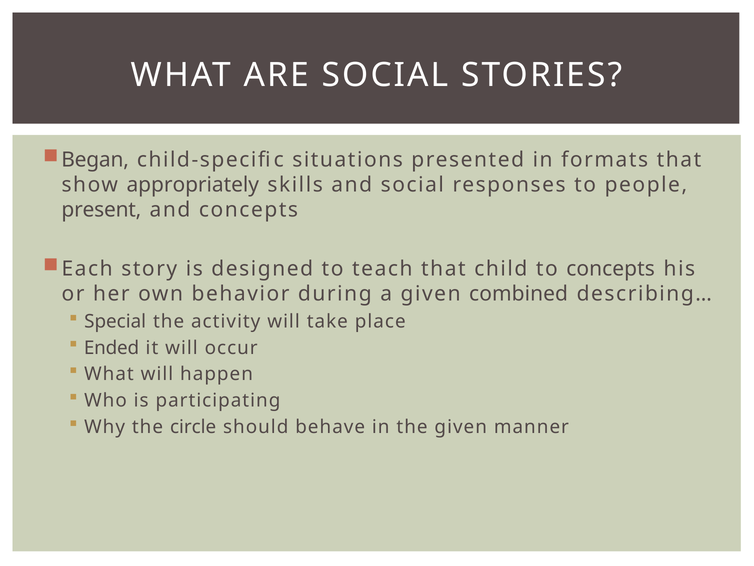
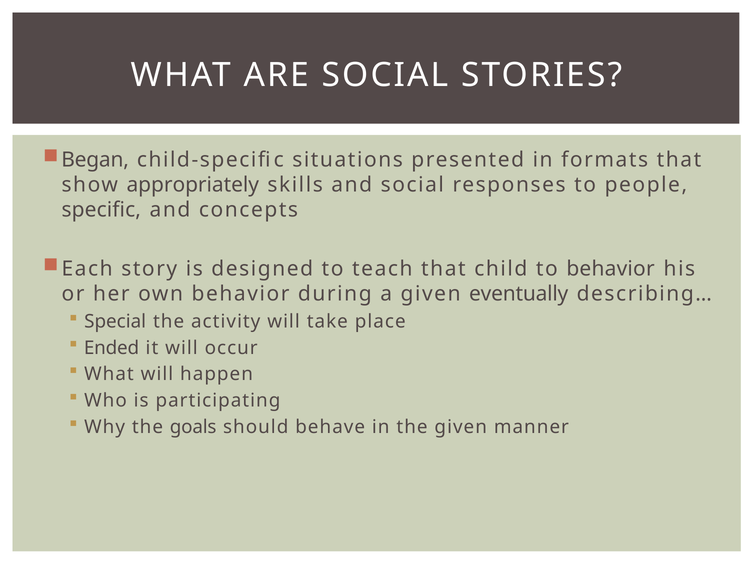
present: present -> specific
to concepts: concepts -> behavior
combined: combined -> eventually
circle: circle -> goals
